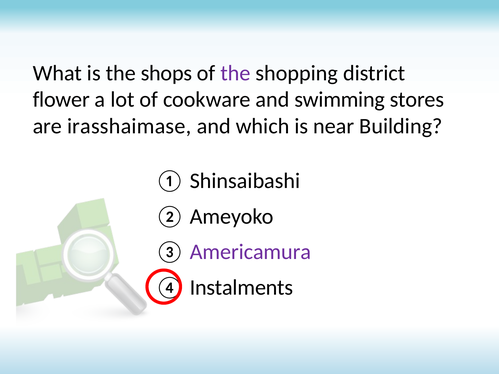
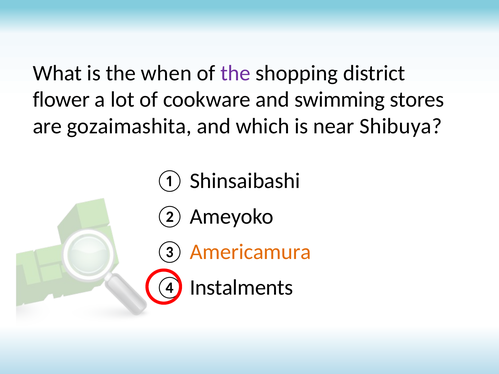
shops: shops -> when
irasshaimase: irasshaimase -> gozaimashita
Building: Building -> Shibuya
Americamura colour: purple -> orange
